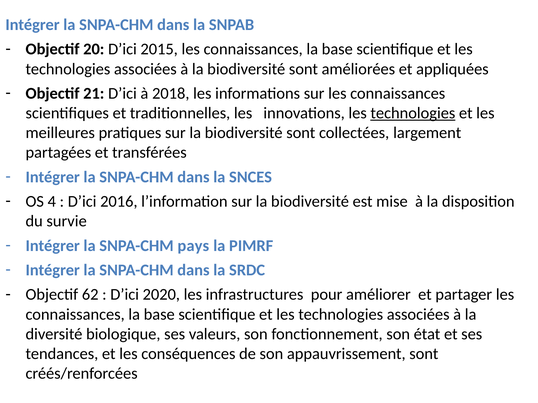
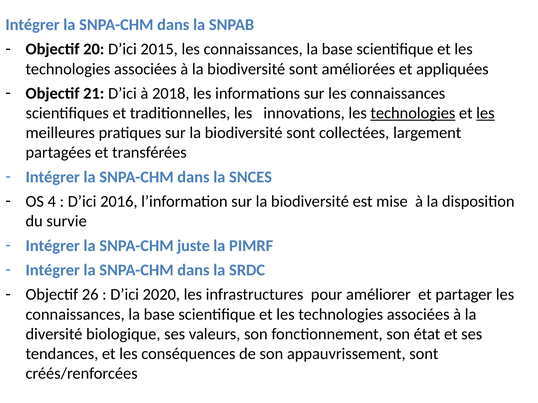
les at (485, 113) underline: none -> present
pays: pays -> juste
62: 62 -> 26
